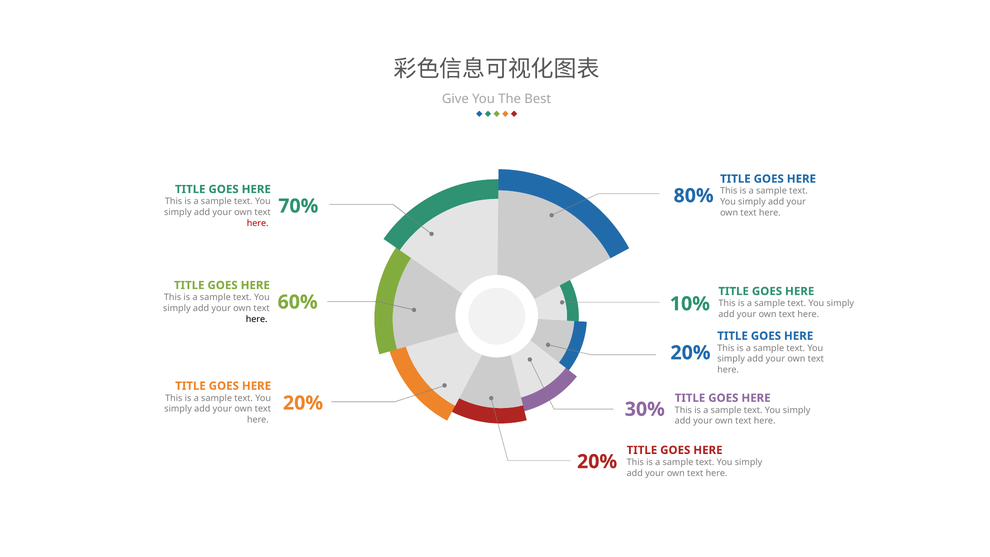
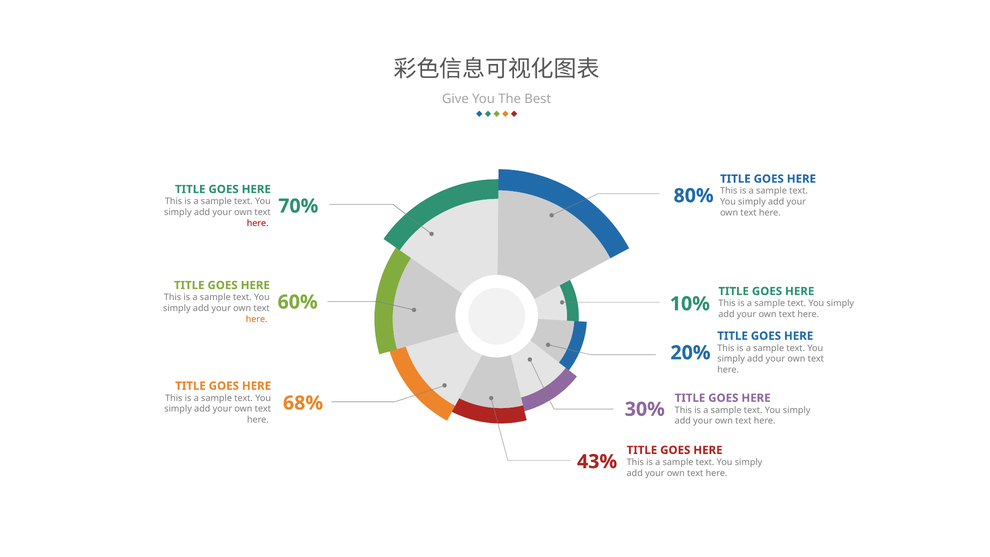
here at (257, 319) colour: black -> orange
20% at (303, 403): 20% -> 68%
20% at (597, 462): 20% -> 43%
